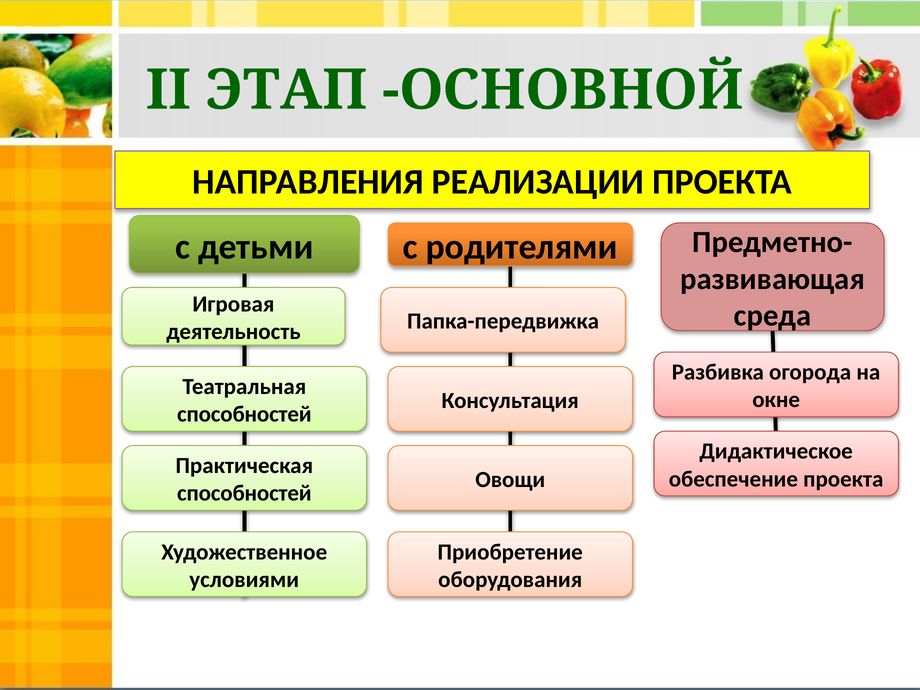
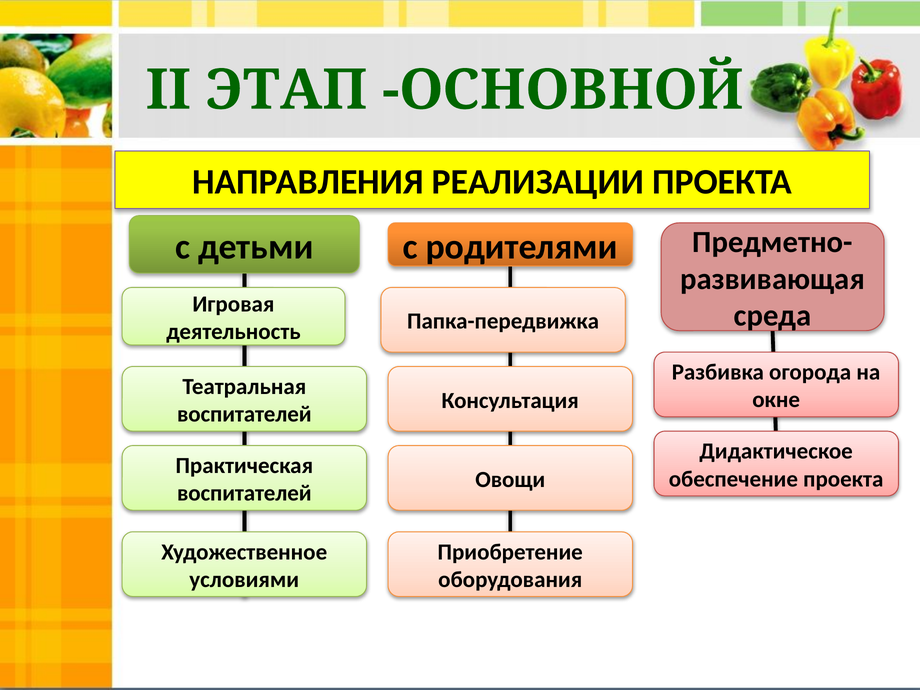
способностей at (244, 414): способностей -> воспитателей
способностей at (244, 493): способностей -> воспитателей
